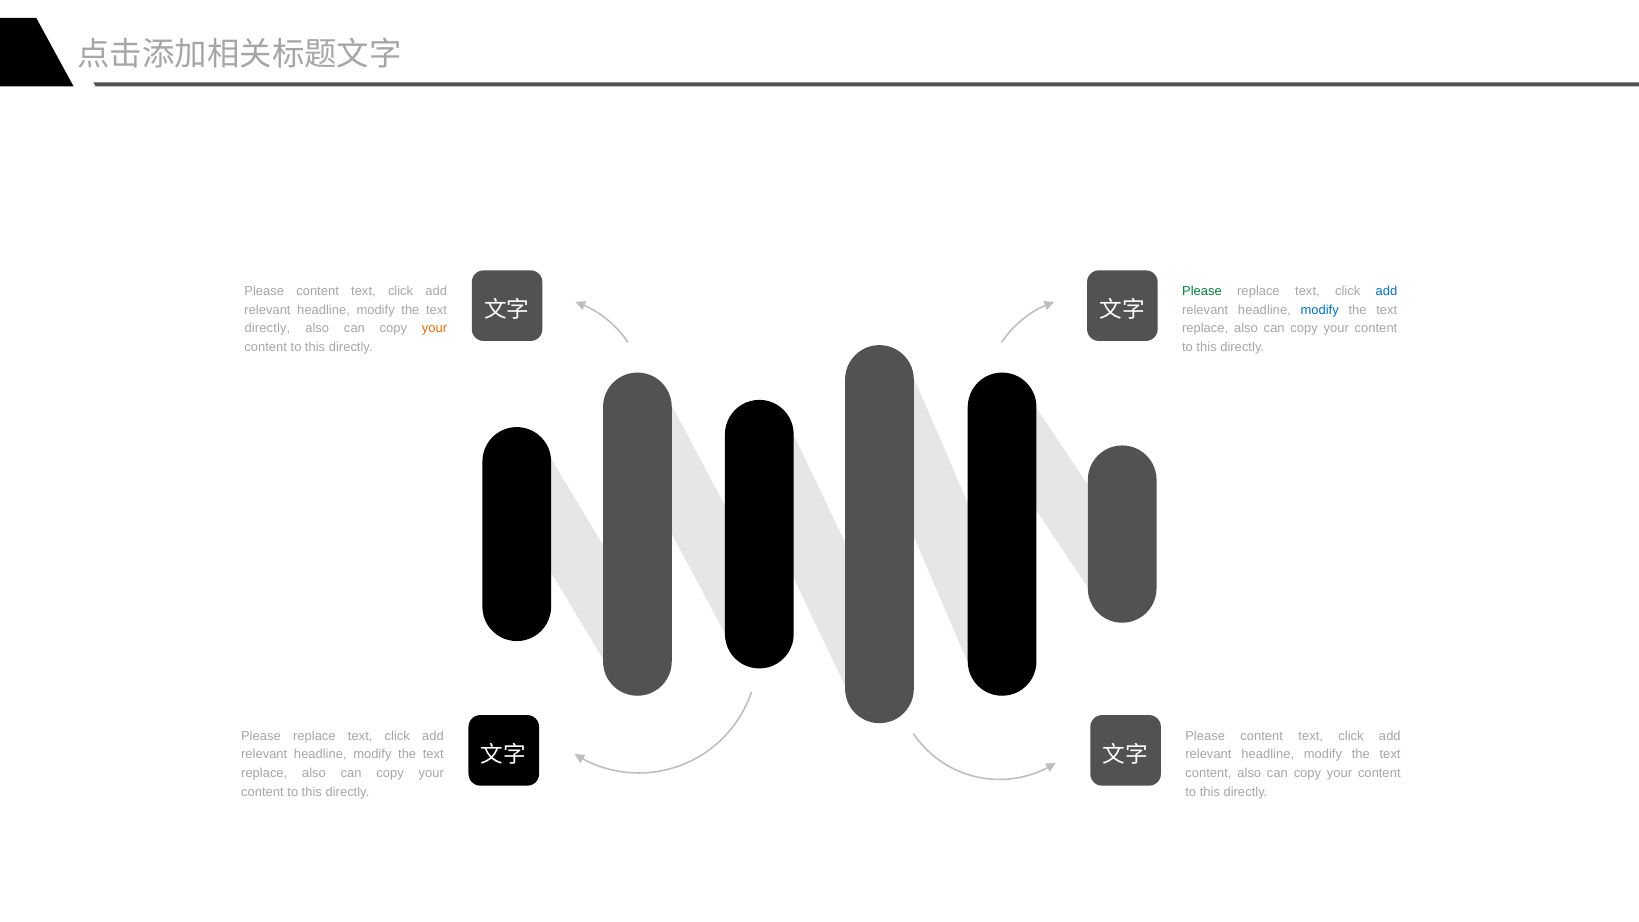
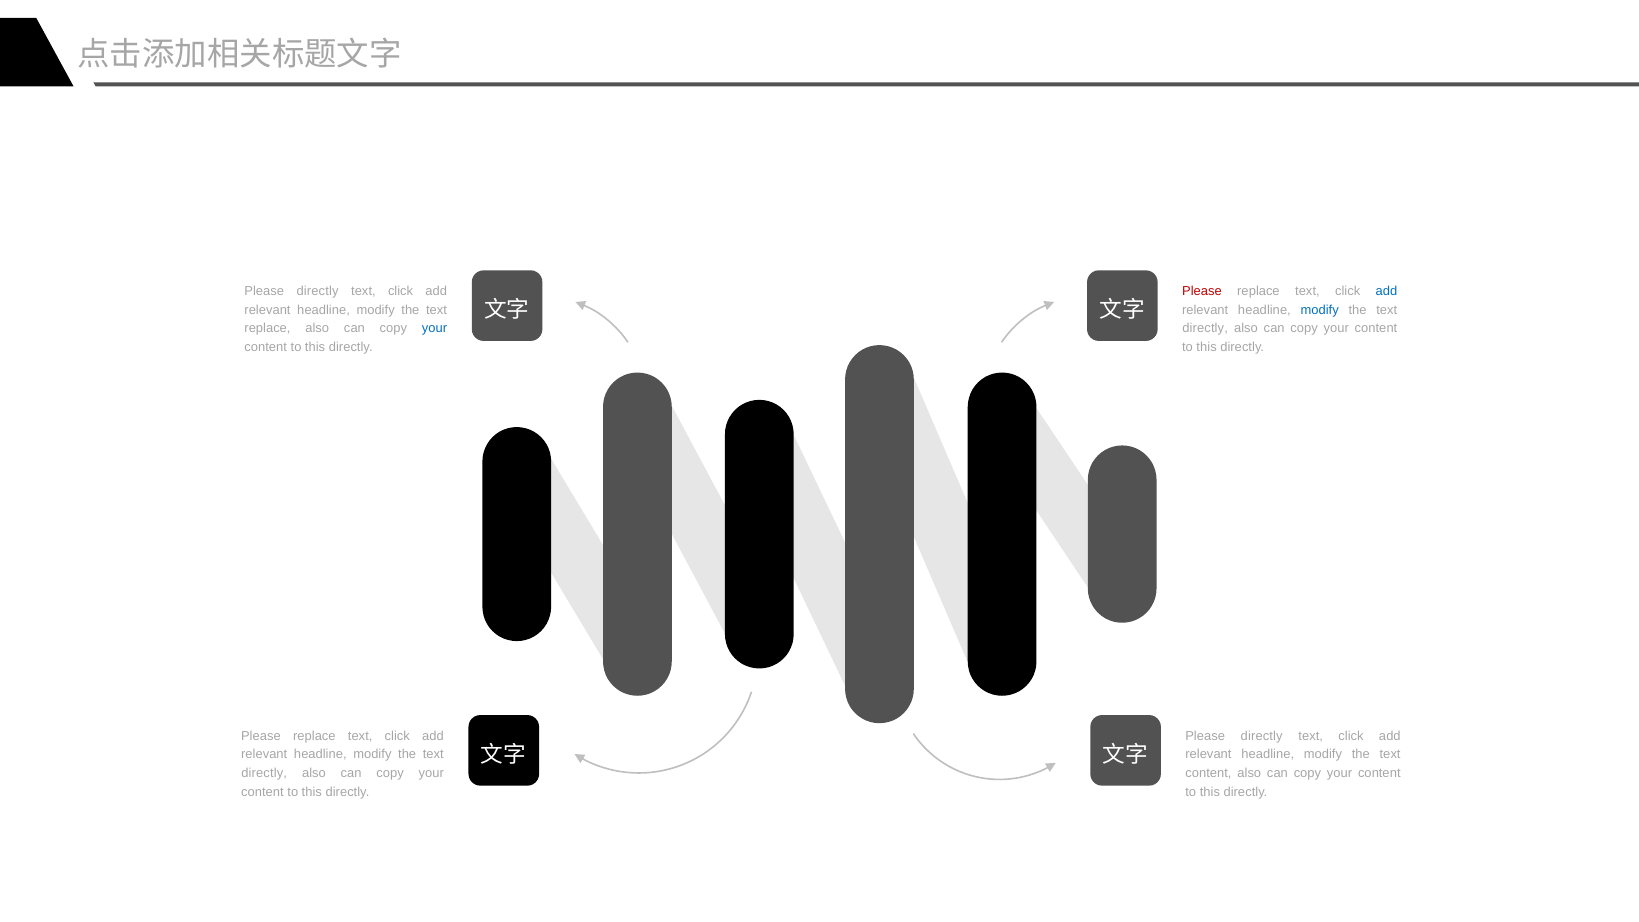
content at (318, 291): content -> directly
Please at (1202, 291) colour: green -> red
directly at (267, 328): directly -> replace
your at (434, 328) colour: orange -> blue
replace at (1205, 328): replace -> directly
content at (1262, 736): content -> directly
replace at (264, 773): replace -> directly
